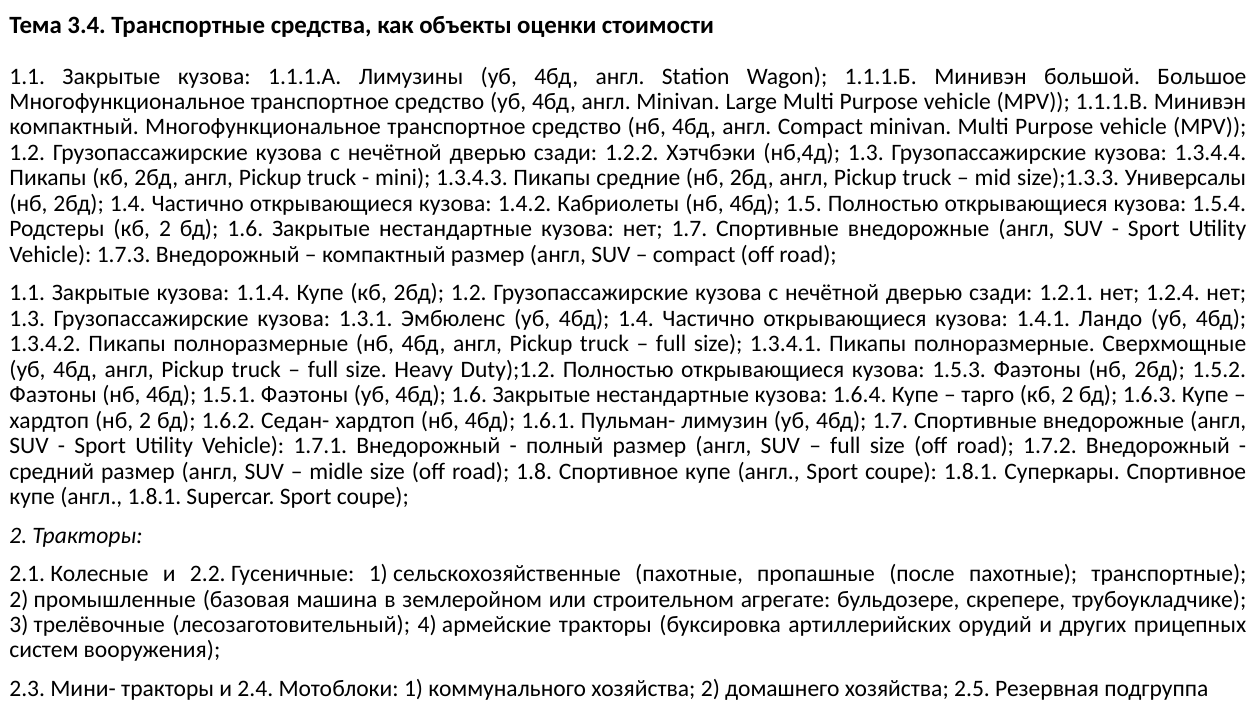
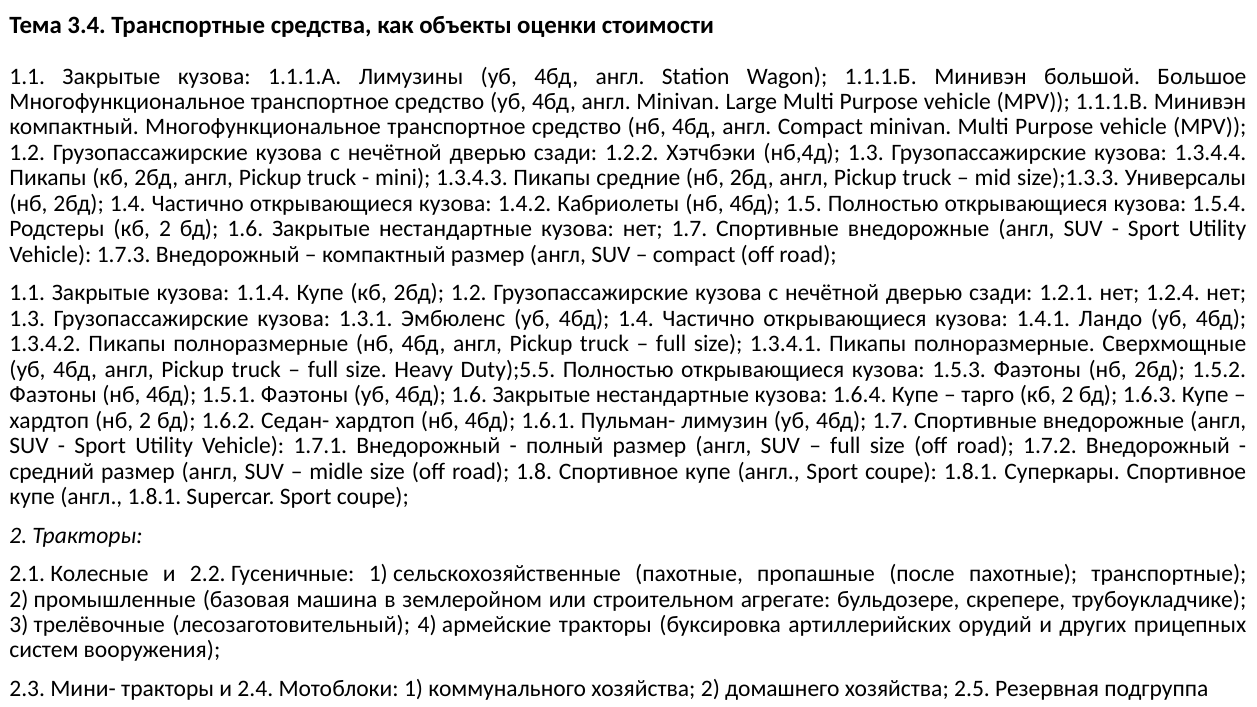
Duty);1.2: Duty);1.2 -> Duty);5.5
